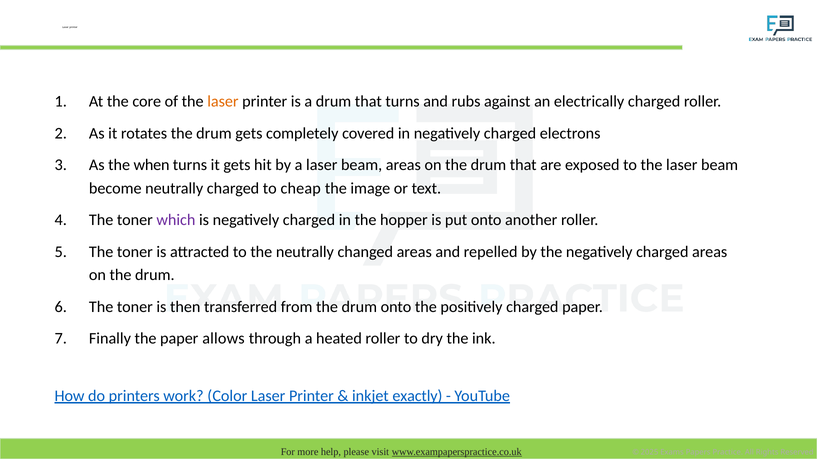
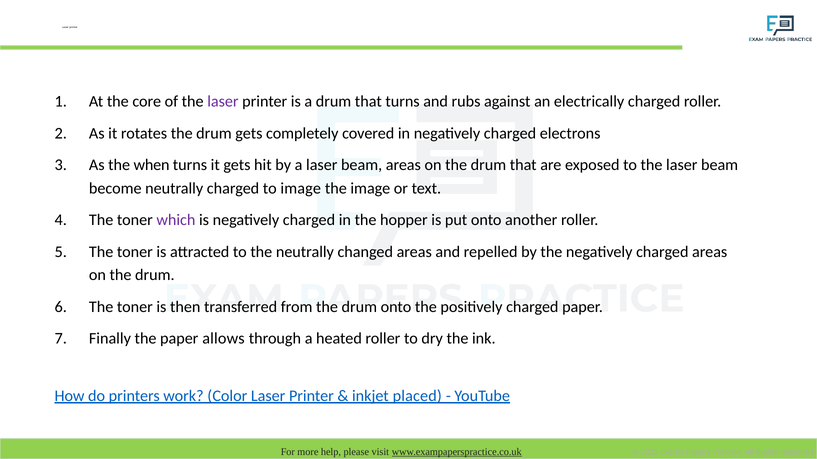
laser at (223, 102) colour: orange -> purple
to cheap: cheap -> image
exactly: exactly -> placed
